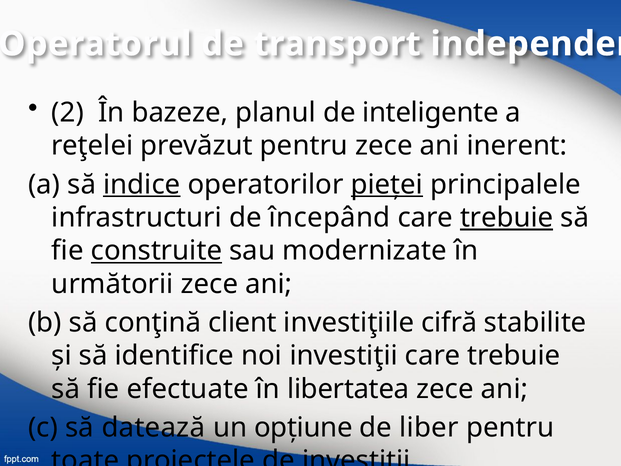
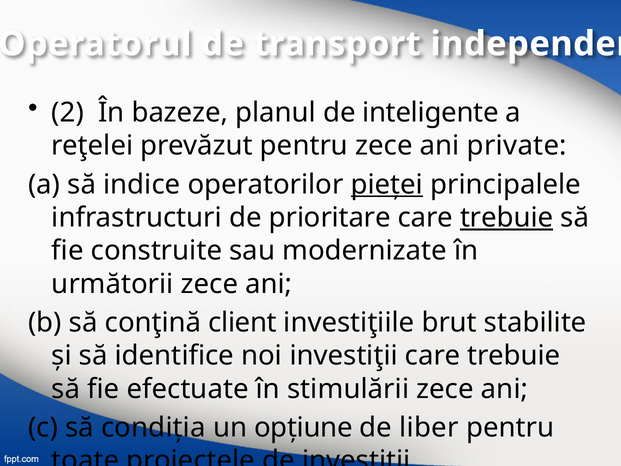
inerent: inerent -> private
indice underline: present -> none
începând: începând -> prioritare
construite underline: present -> none
cifră: cifră -> brut
libertatea: libertatea -> stimulării
datează: datează -> condiţia
